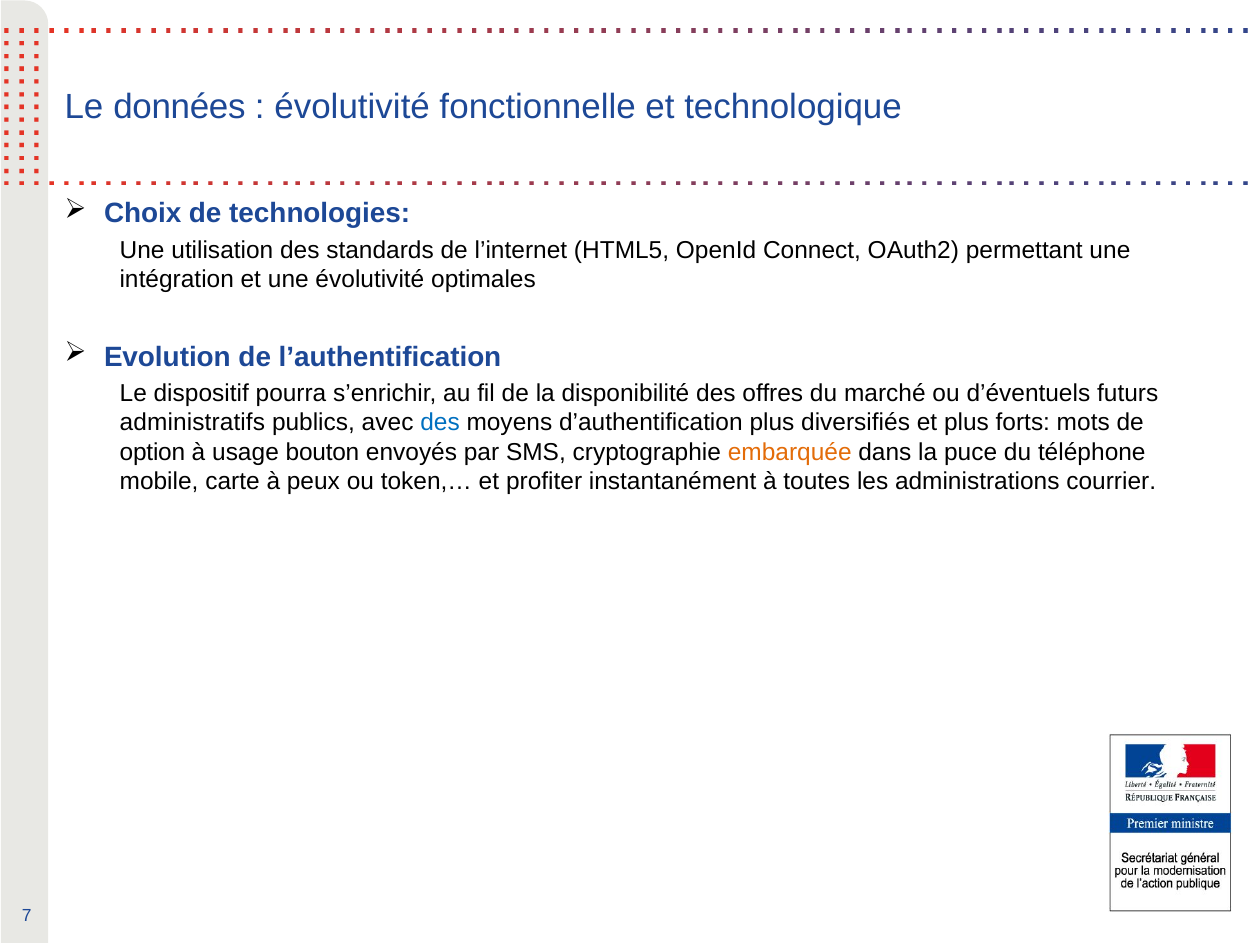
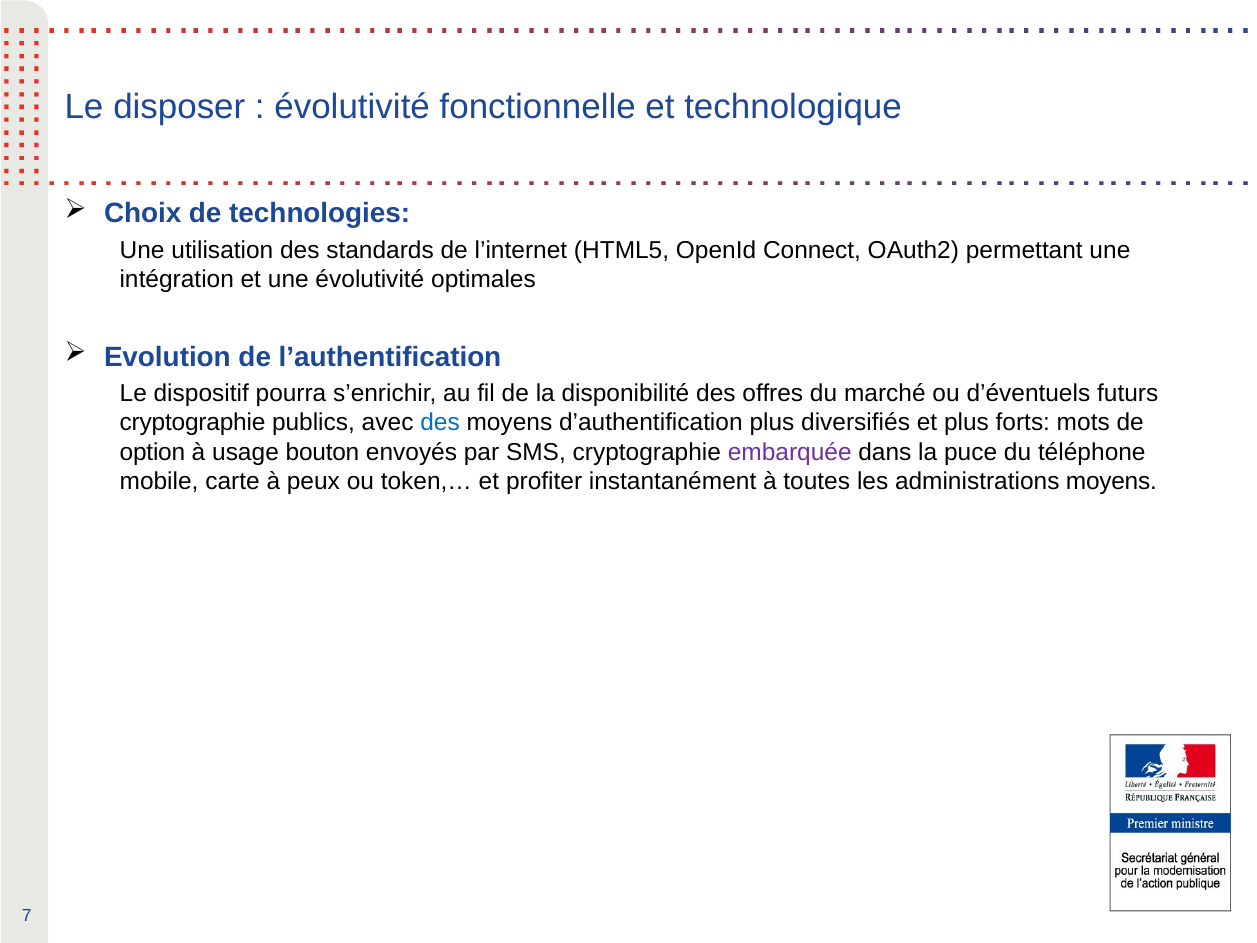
données: données -> disposer
administratifs at (192, 423): administratifs -> cryptographie
embarquée colour: orange -> purple
administrations courrier: courrier -> moyens
